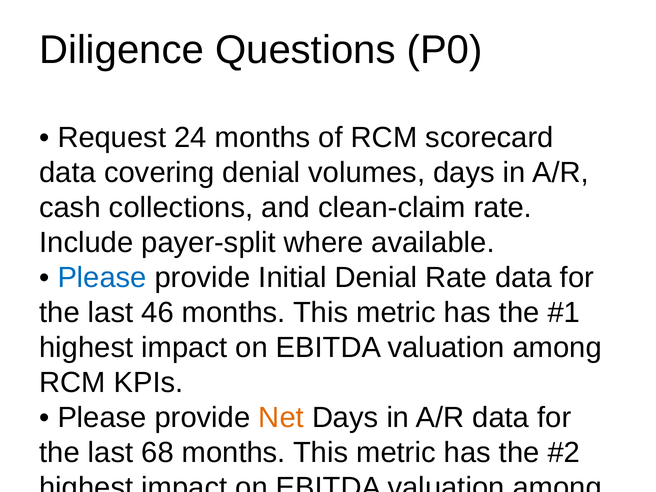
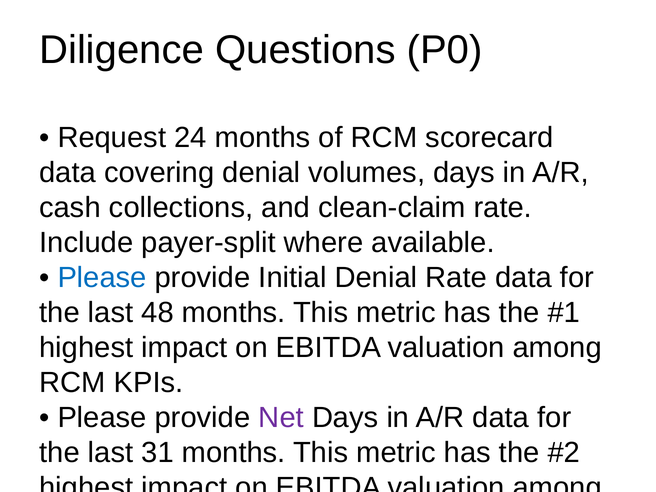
46: 46 -> 48
Net at (281, 418) colour: orange -> purple
68: 68 -> 31
